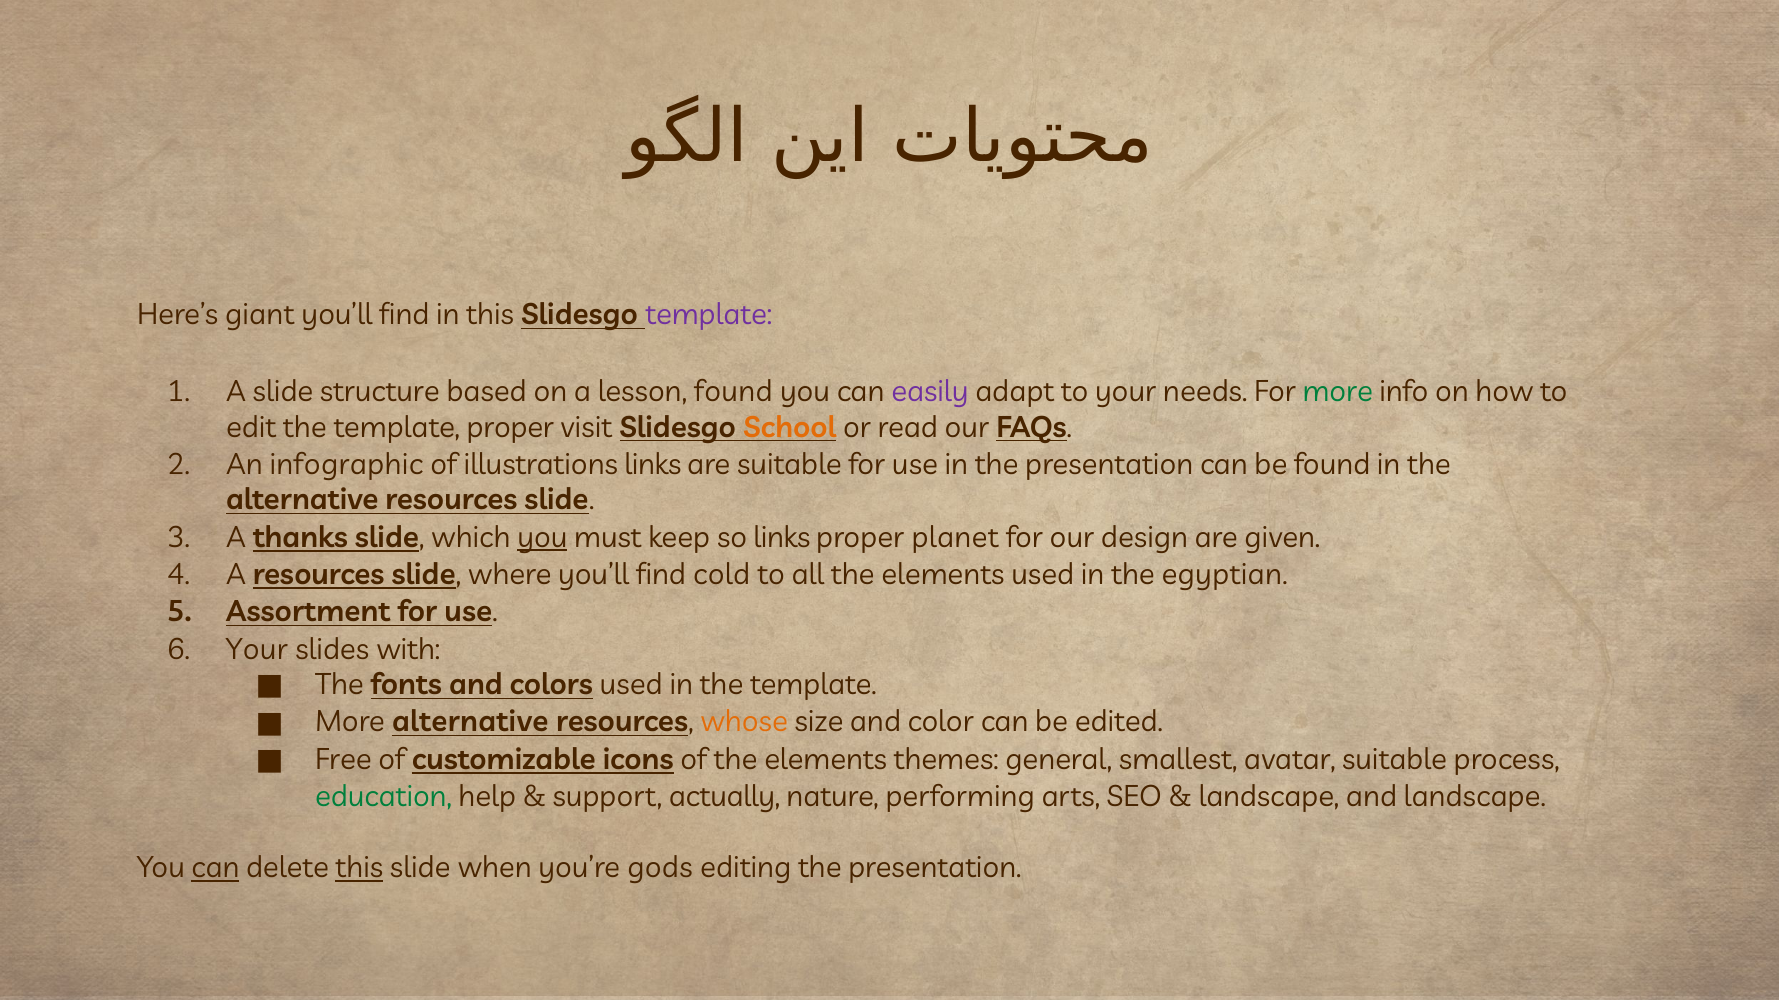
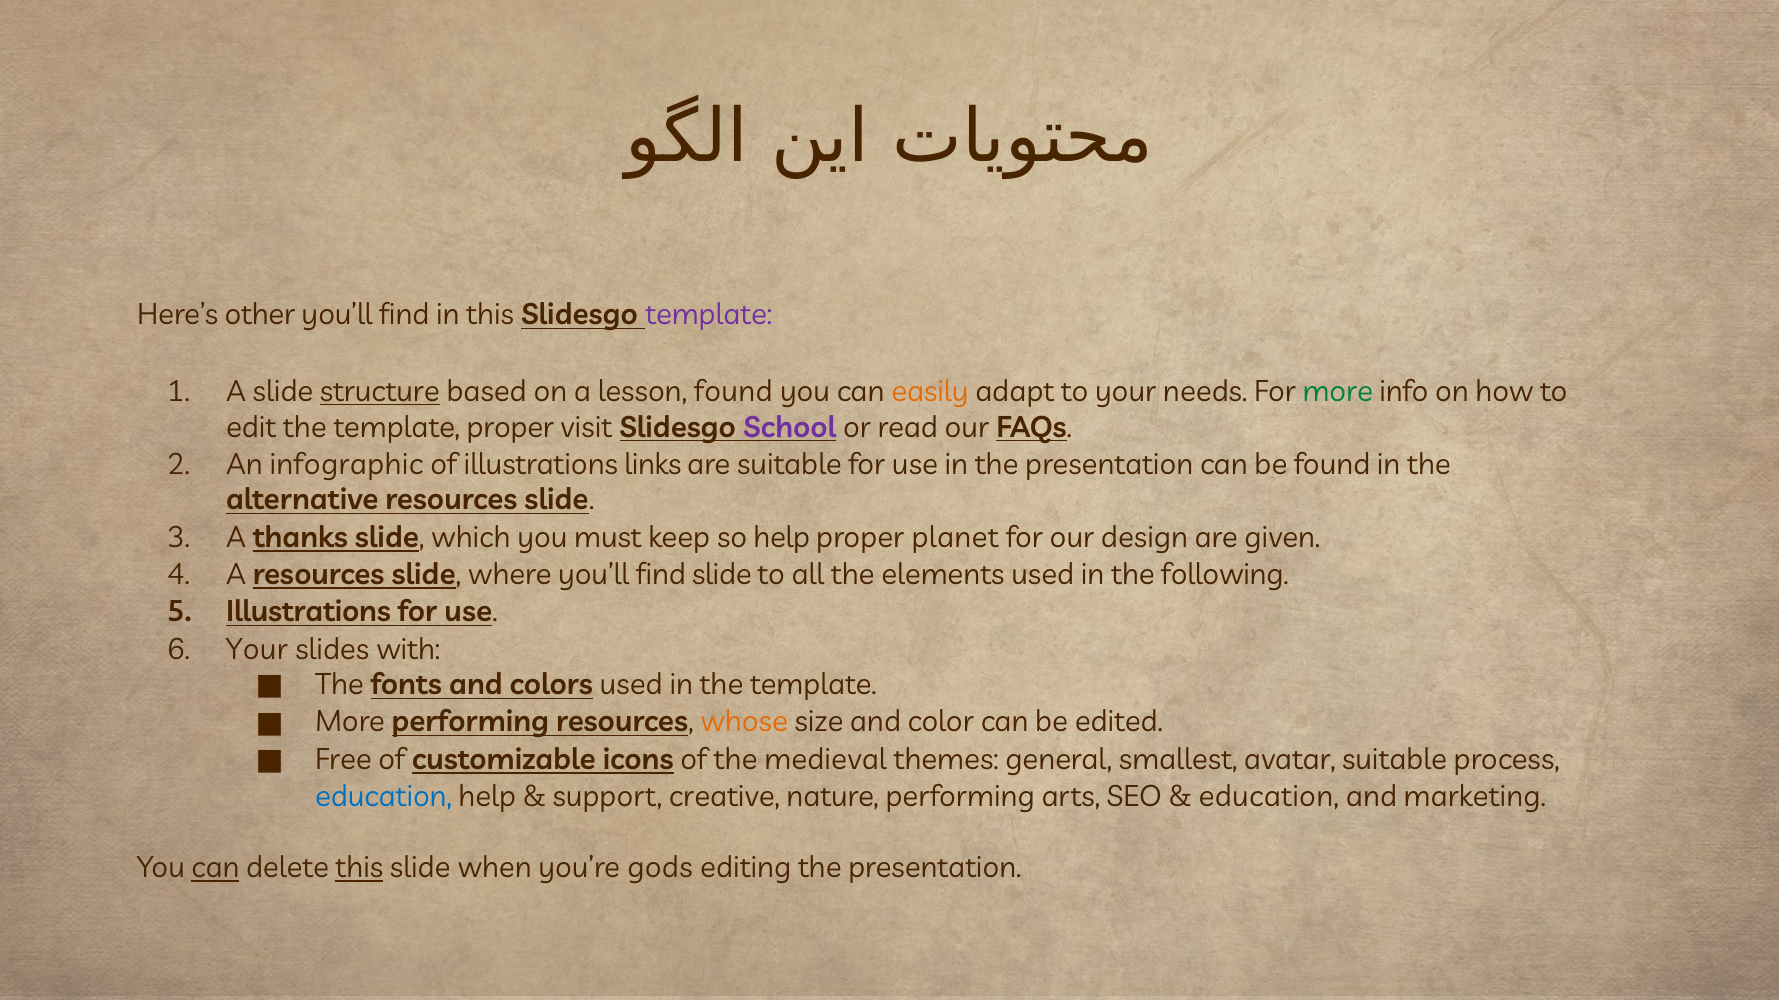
giant: giant -> other
structure underline: none -> present
easily colour: purple -> orange
School colour: orange -> purple
you at (542, 538) underline: present -> none
so links: links -> help
find cold: cold -> slide
egyptian: egyptian -> following
Assortment at (308, 612): Assortment -> Illustrations
More alternative: alternative -> performing
of the elements: elements -> medieval
education at (383, 797) colour: green -> blue
actually: actually -> creative
landscape at (1269, 797): landscape -> education
and landscape: landscape -> marketing
